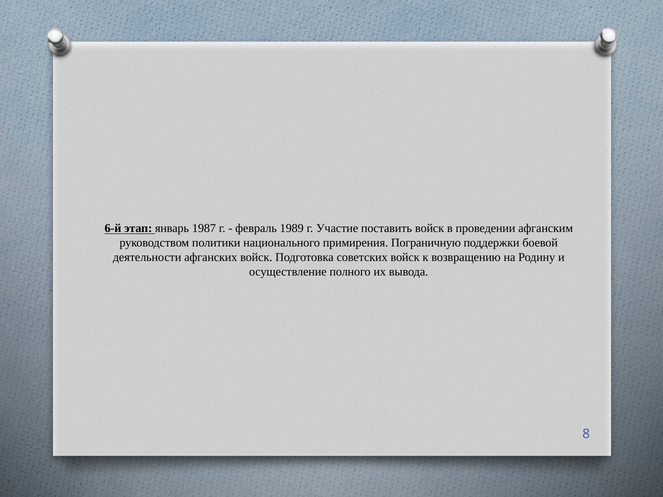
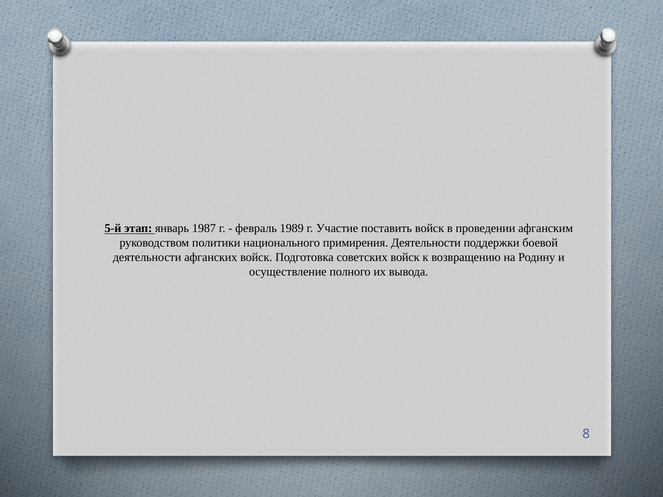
6-й: 6-й -> 5-й
примирения Пограничную: Пограничную -> Деятельности
